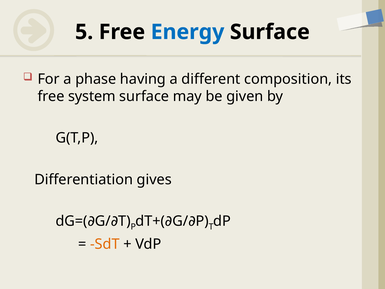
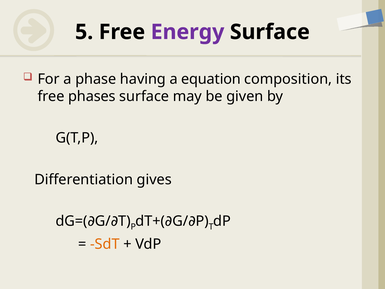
Energy colour: blue -> purple
different: different -> equation
system: system -> phases
